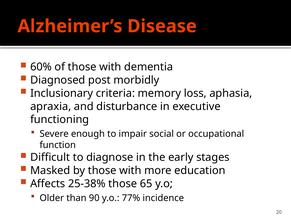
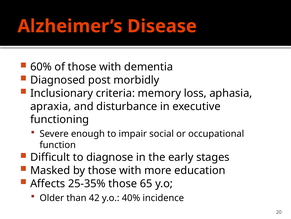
25-38%: 25-38% -> 25-35%
90: 90 -> 42
77%: 77% -> 40%
